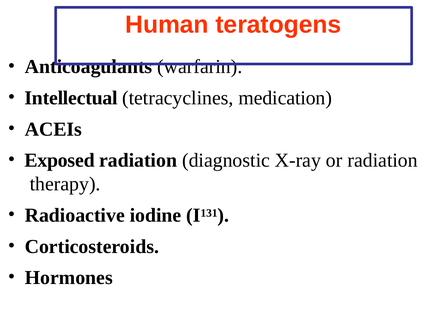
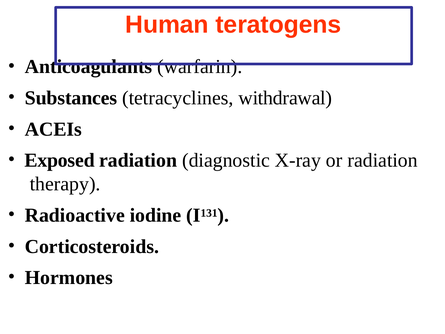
Intellectual: Intellectual -> Substances
medication: medication -> withdrawal
